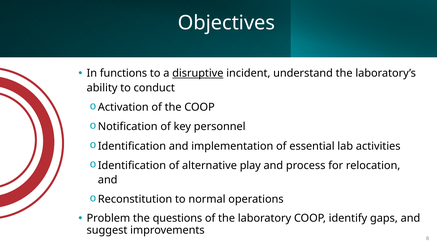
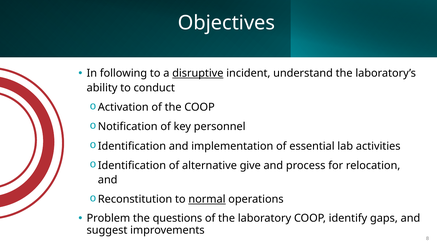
functions: functions -> following
play: play -> give
normal underline: none -> present
